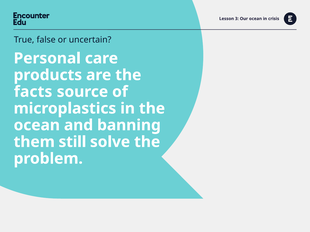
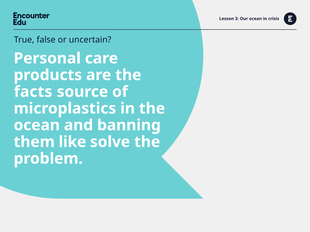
still: still -> like
